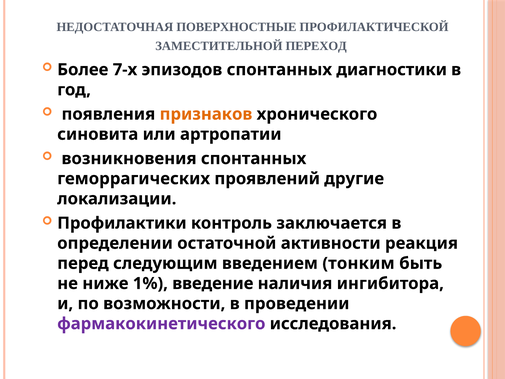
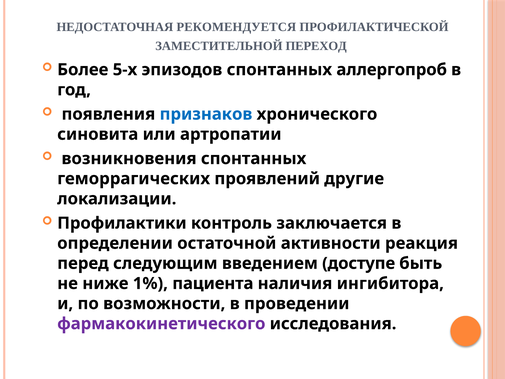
ПОВЕРХНОСТНЫЕ: ПОВЕРХНОСТНЫЕ -> РЕКОМЕНДУЕТСЯ
7-х: 7-х -> 5-х
диагностики: диагностики -> аллергопроб
признаков colour: orange -> blue
тонким: тонким -> доступе
введение: введение -> пациента
